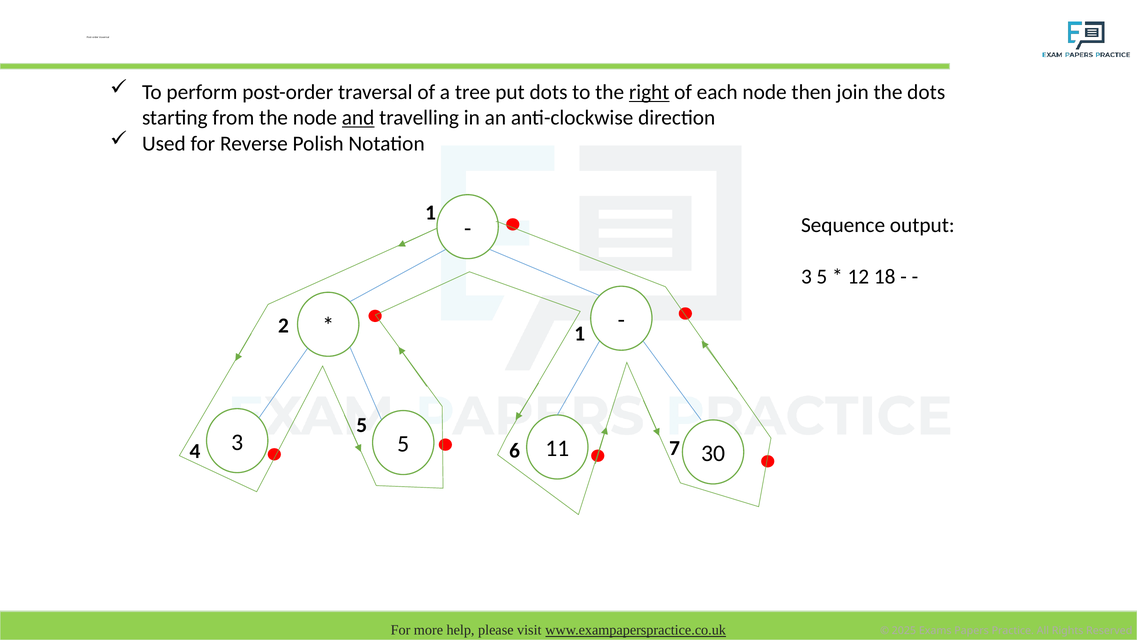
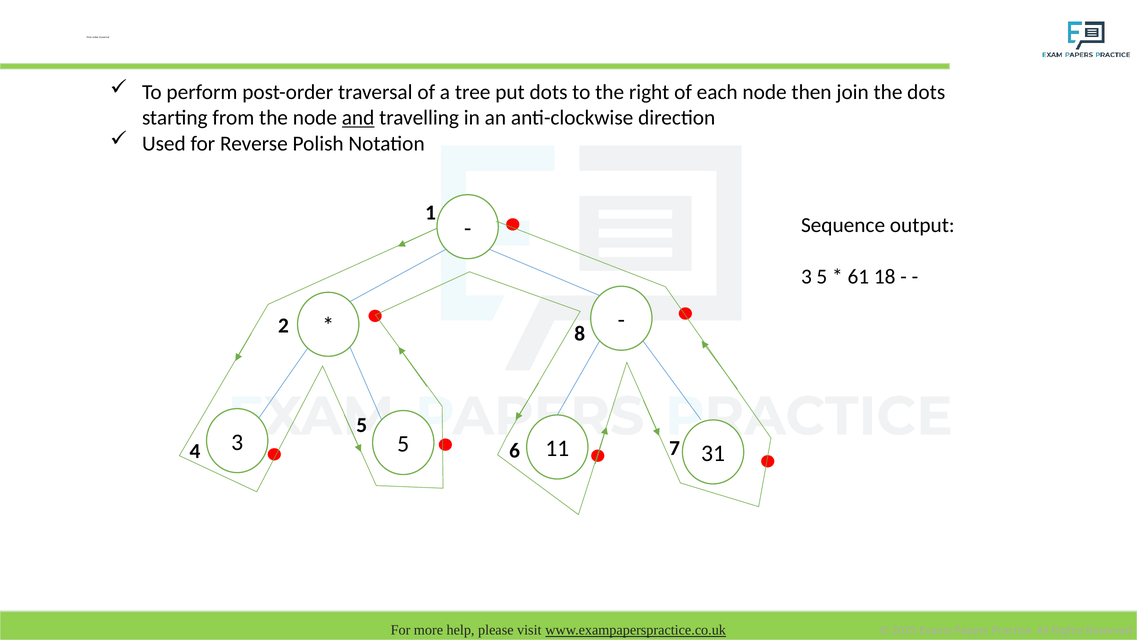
right underline: present -> none
12: 12 -> 61
2 1: 1 -> 8
30: 30 -> 31
